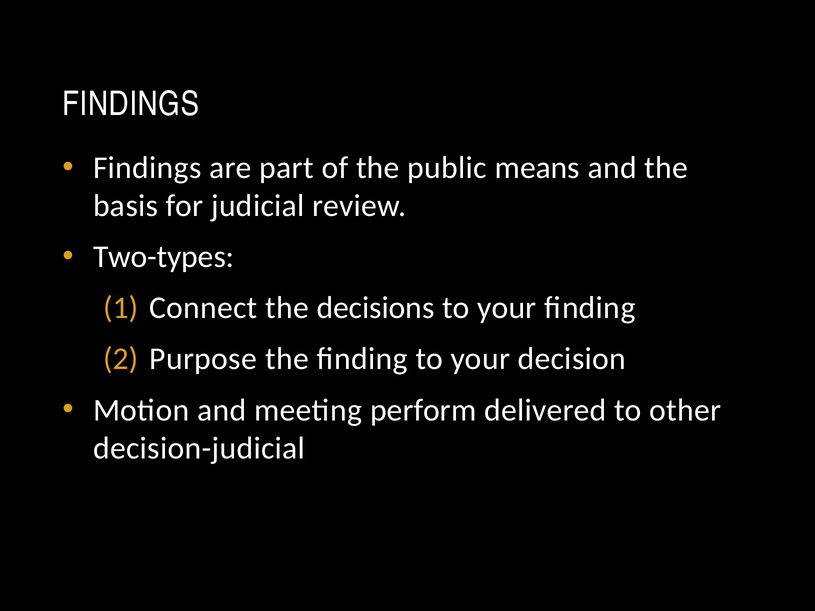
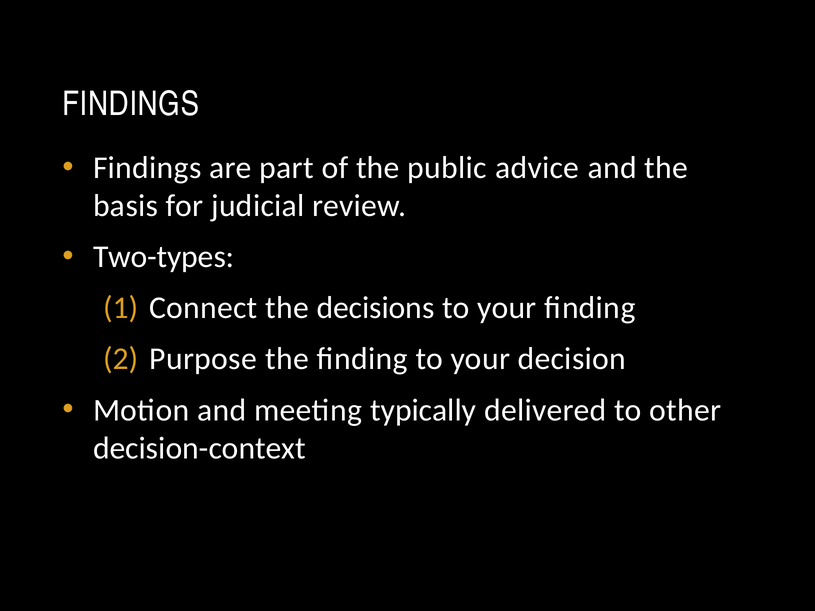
means: means -> advice
perform: perform -> typically
decision-judicial: decision-judicial -> decision-context
